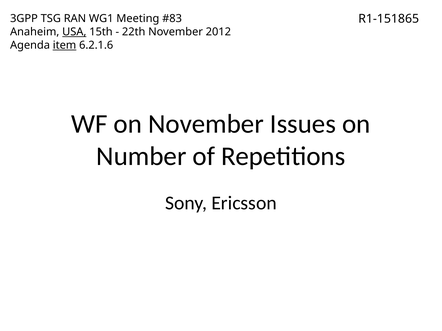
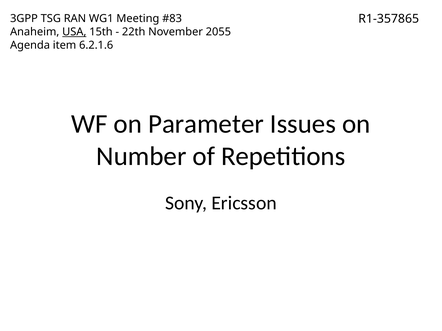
R1-151865: R1-151865 -> R1-357865
2012: 2012 -> 2055
item underline: present -> none
on November: November -> Parameter
